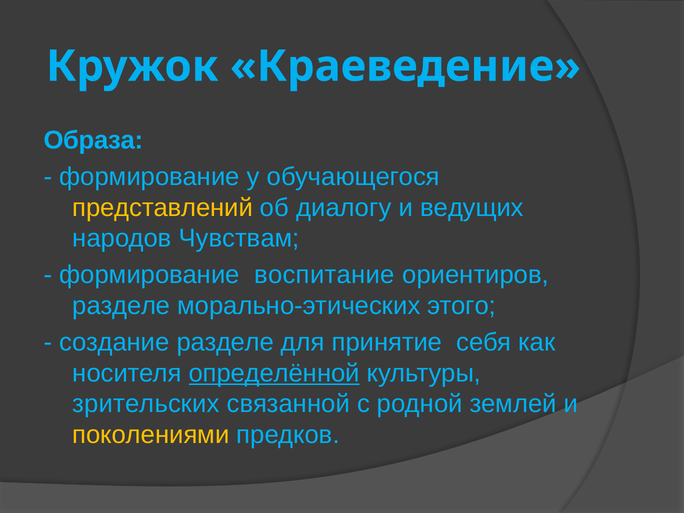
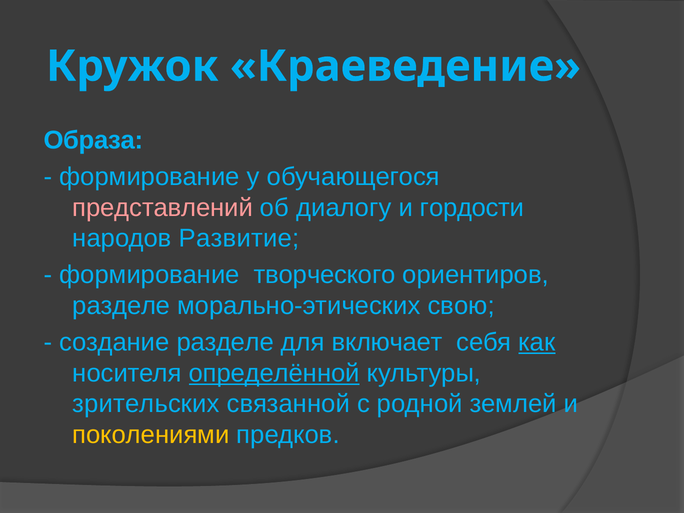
представлений colour: yellow -> pink
ведущих: ведущих -> гордости
Чувствам: Чувствам -> Развитие
воспитание: воспитание -> творческого
этого: этого -> свою
принятие: принятие -> включает
как underline: none -> present
